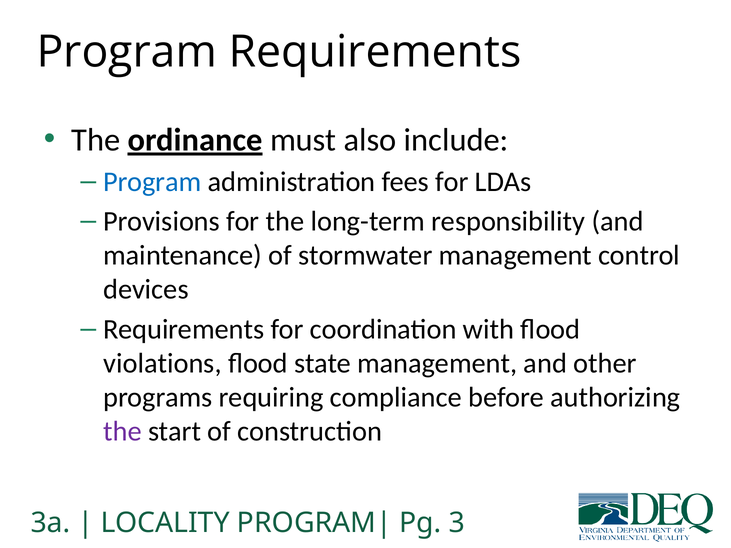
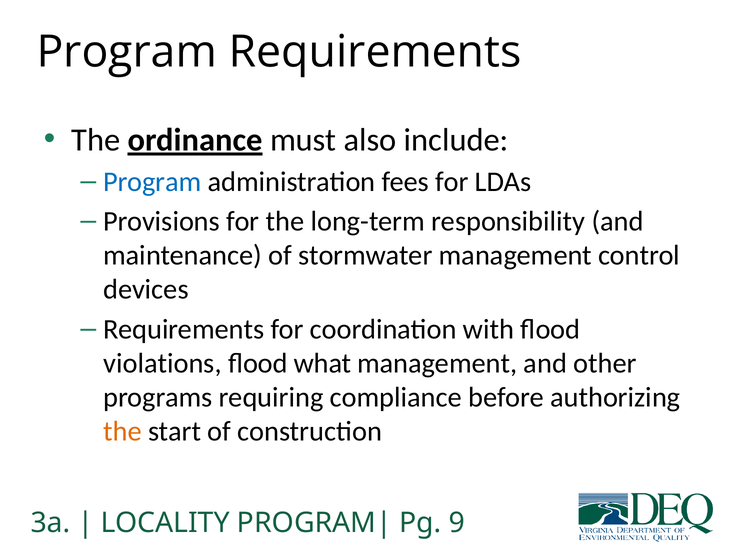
state: state -> what
the at (123, 432) colour: purple -> orange
3: 3 -> 9
